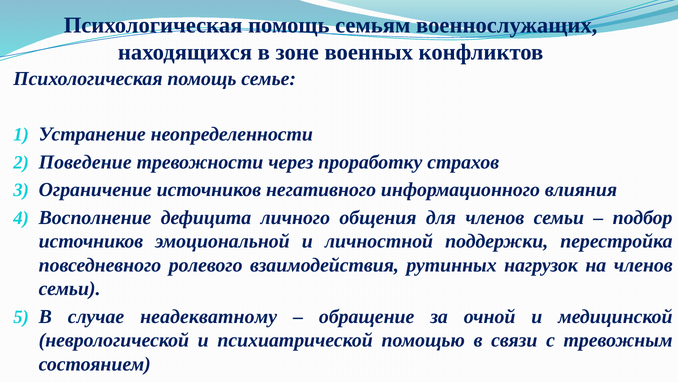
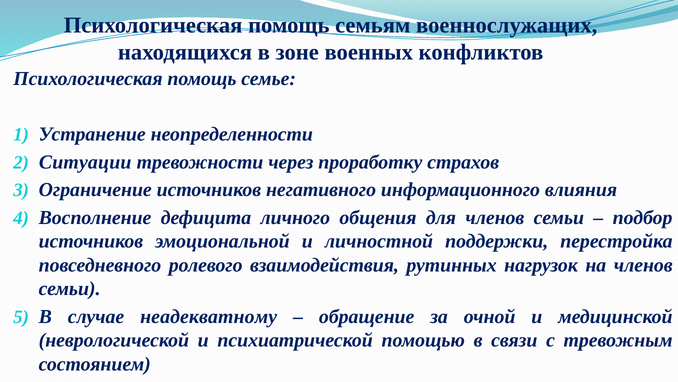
Поведение: Поведение -> Ситуации
